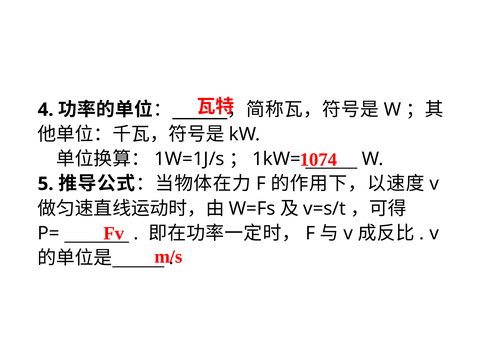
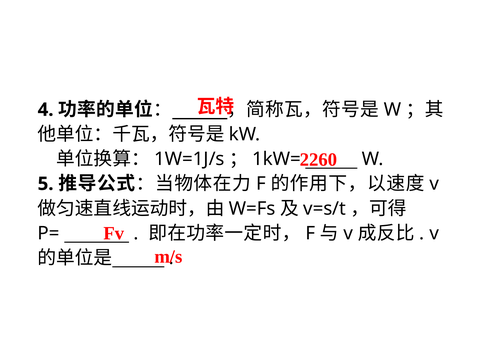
1074: 1074 -> 2260
